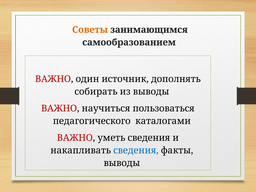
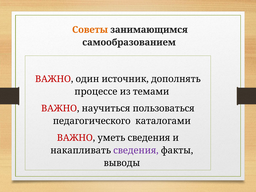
собирать: собирать -> процессе
из выводы: выводы -> темами
сведения at (136, 150) colour: blue -> purple
